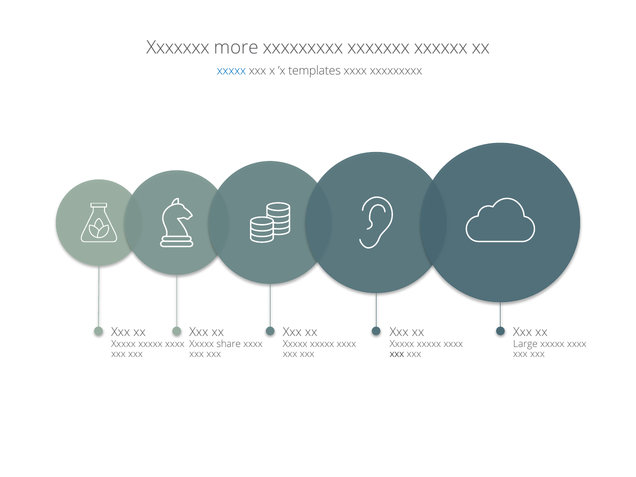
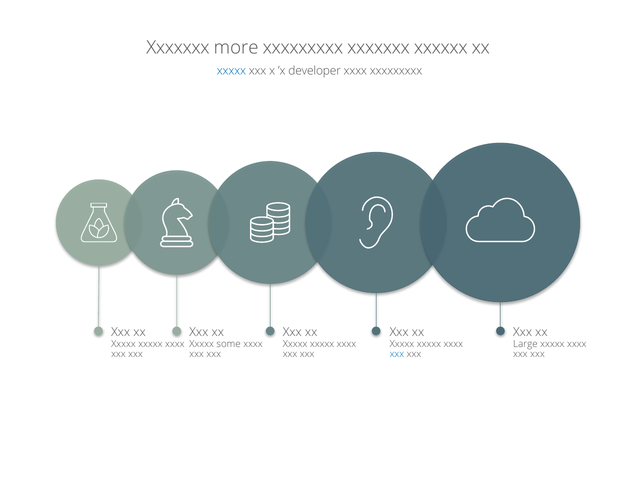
templates: templates -> developer
share: share -> some
xxx at (397, 354) colour: black -> blue
